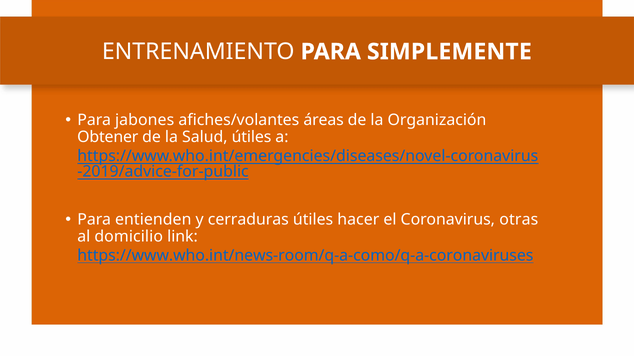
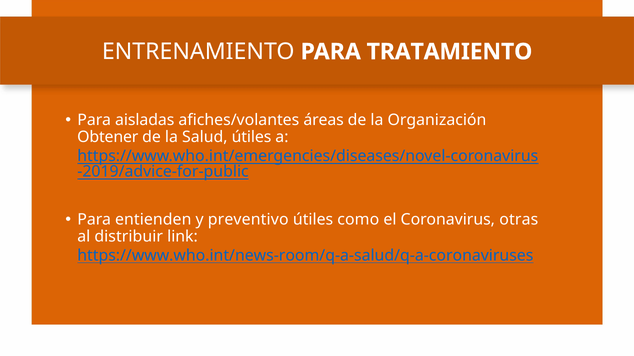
SIMPLEMENTE: SIMPLEMENTE -> TRATAMIENTO
jabones: jabones -> aisladas
cerraduras: cerraduras -> preventivo
hacer: hacer -> como
domicilio: domicilio -> distribuir
https://www.who.int/news-room/q-a-como/q-a-coronaviruses: https://www.who.int/news-room/q-a-como/q-a-coronaviruses -> https://www.who.int/news-room/q-a-salud/q-a-coronaviruses
